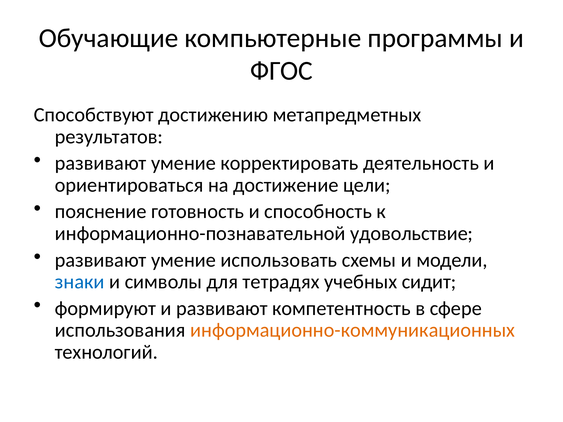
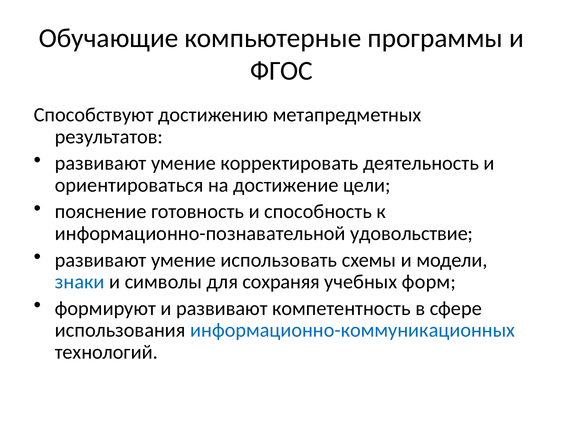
тетрадях: тетрадях -> сохраняя
сидит: сидит -> форм
информационно-коммуникационных colour: orange -> blue
